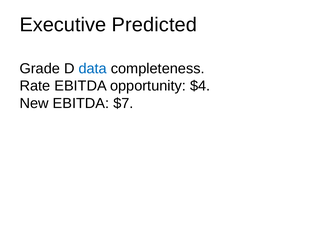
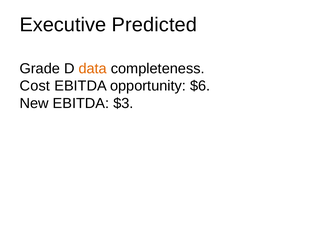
data colour: blue -> orange
Rate: Rate -> Cost
$4: $4 -> $6
$7: $7 -> $3
